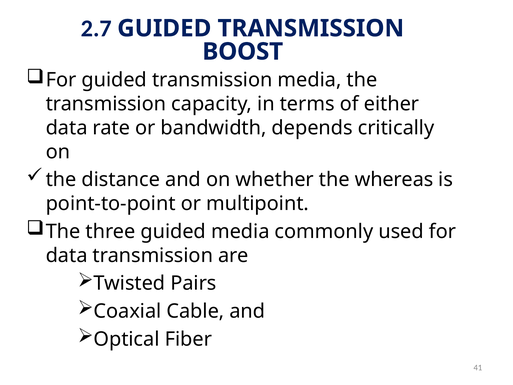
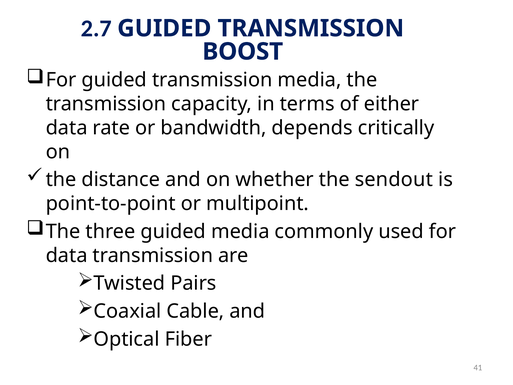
whereas: whereas -> sendout
